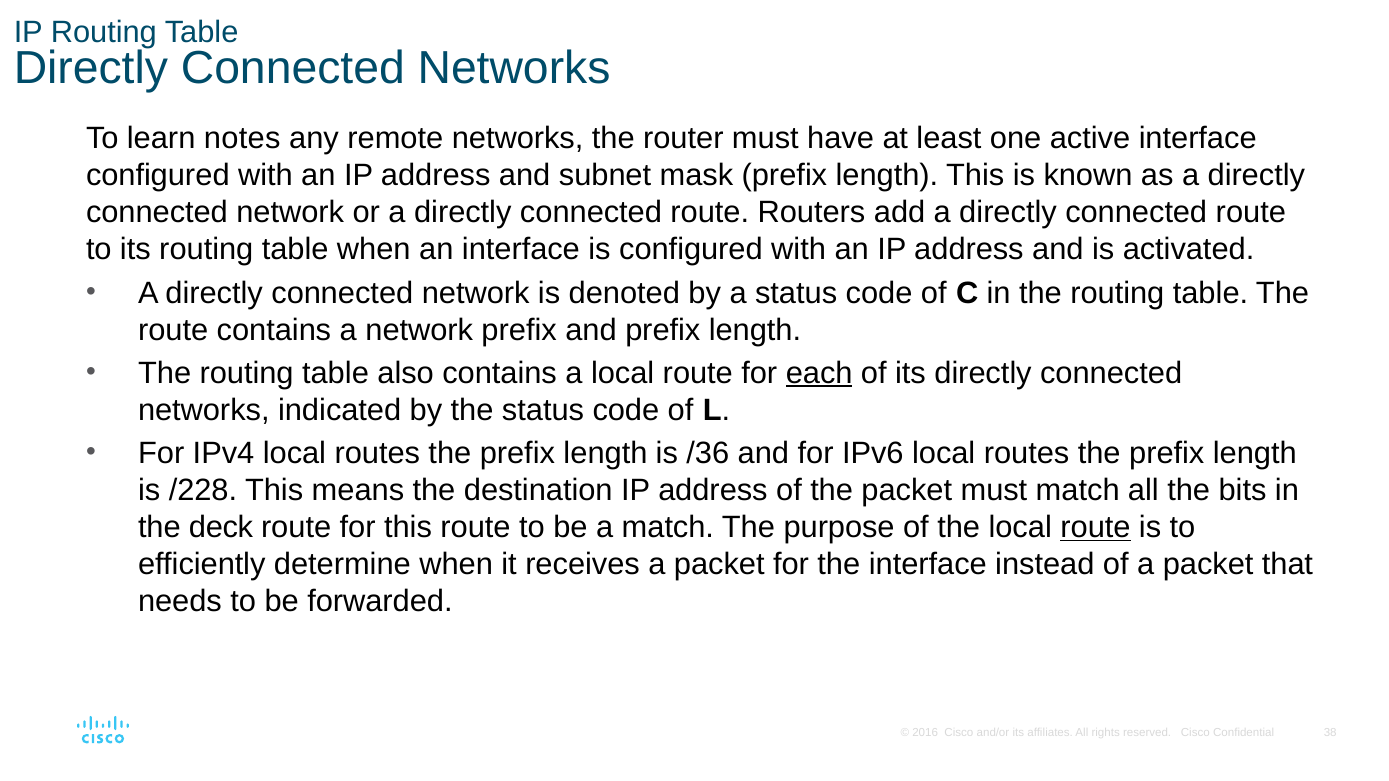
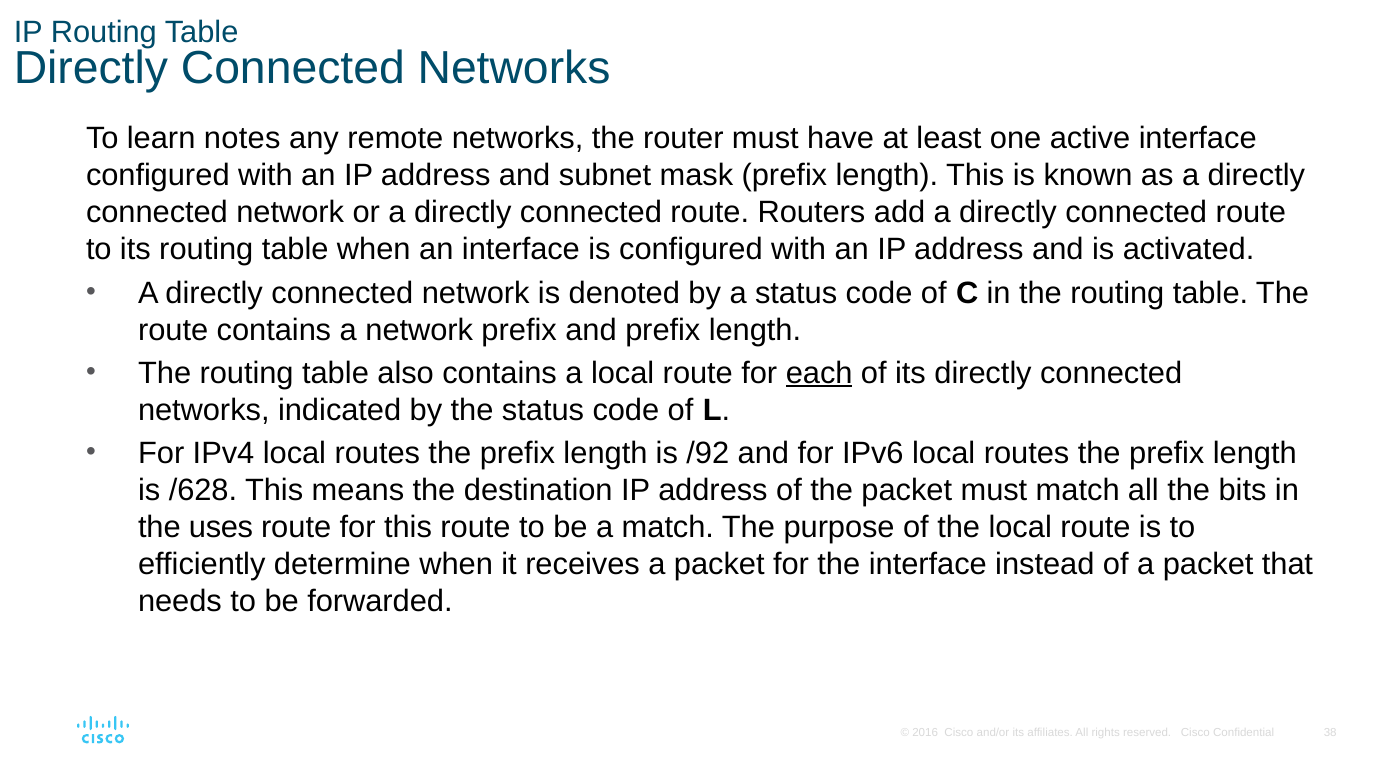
/36: /36 -> /92
/228: /228 -> /628
deck: deck -> uses
route at (1095, 528) underline: present -> none
